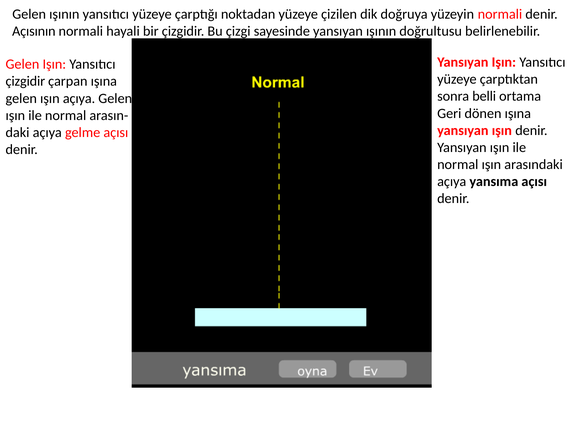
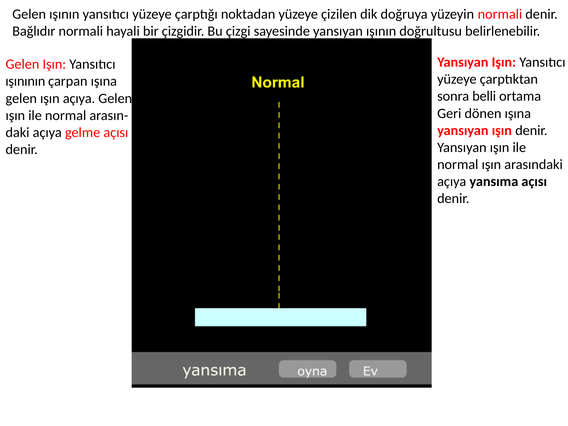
Açısının: Açısının -> Bağlıdır
çizgidir at (25, 81): çizgidir -> ışınının
